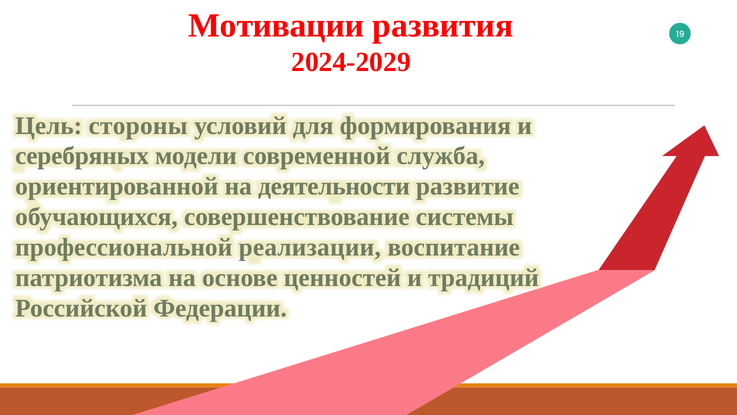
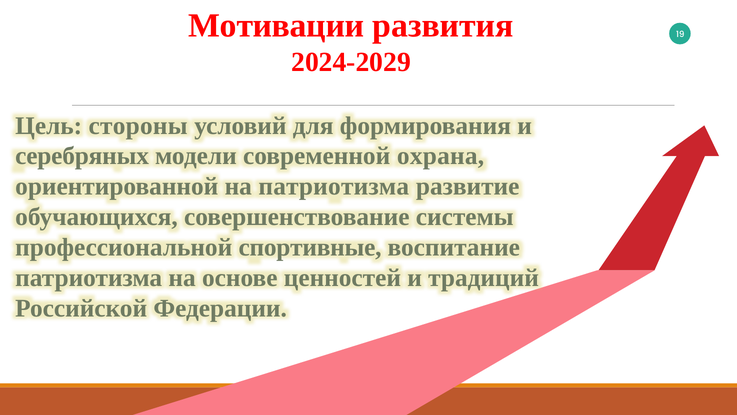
служба: служба -> охрана
на деятельности: деятельности -> патриотизма
реализации: реализации -> спортивные
